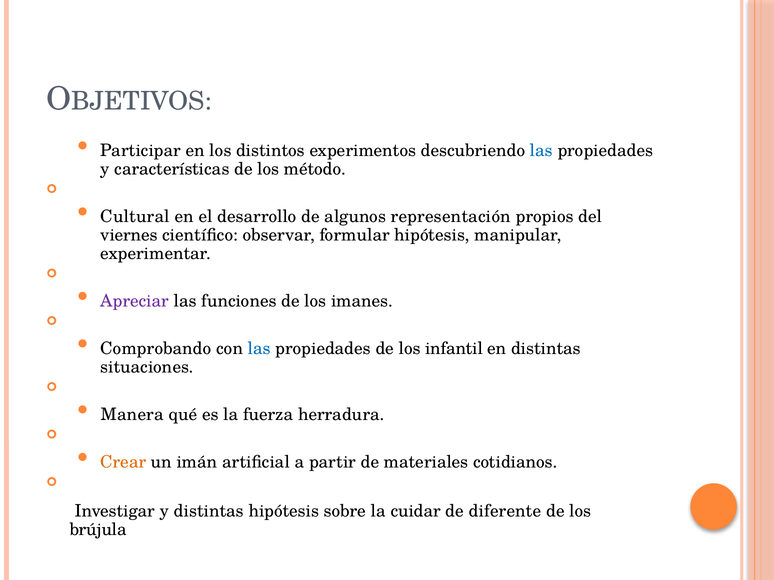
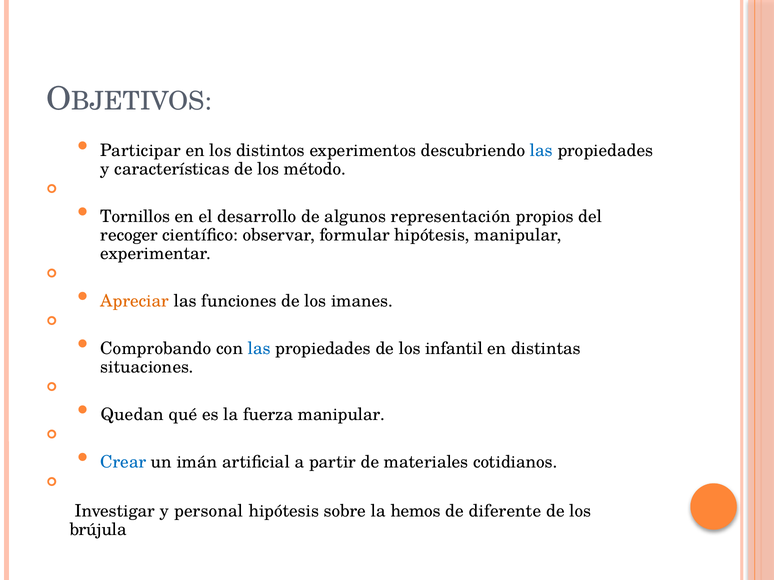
Cultural: Cultural -> Tornillos
viernes: viernes -> recoger
Apreciar colour: purple -> orange
Manera: Manera -> Quedan
fuerza herradura: herradura -> manipular
Crear colour: orange -> blue
y distintas: distintas -> personal
cuidar: cuidar -> hemos
